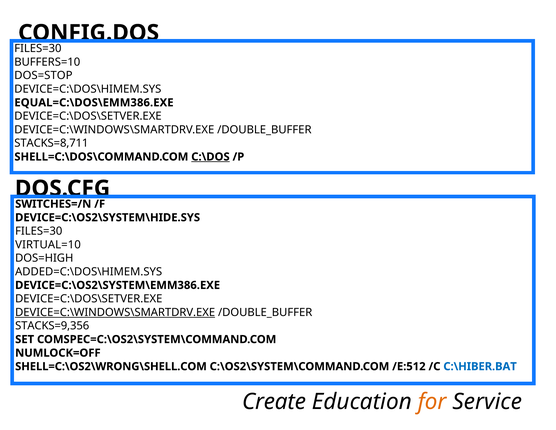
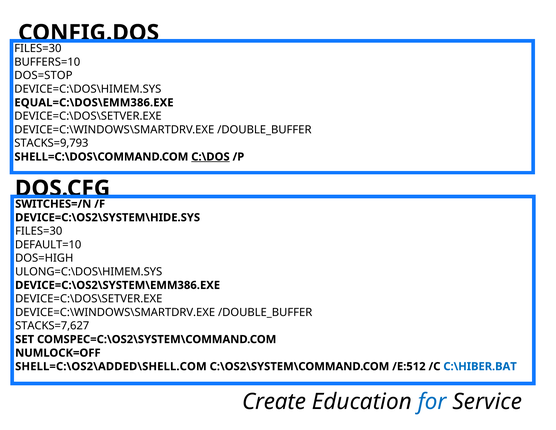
STACKS=8,711: STACKS=8,711 -> STACKS=9,793
VIRTUAL=10: VIRTUAL=10 -> DEFAULT=10
ADDED=C:\DOS\HIMEM.SYS: ADDED=C:\DOS\HIMEM.SYS -> ULONG=C:\DOS\HIMEM.SYS
DEVICE=C:\WINDOWS\SMARTDRV.EXE at (115, 312) underline: present -> none
STACKS=9,356: STACKS=9,356 -> STACKS=7,627
SHELL=C:\OS2\WRONG\SHELL.COM: SHELL=C:\OS2\WRONG\SHELL.COM -> SHELL=C:\OS2\ADDED\SHELL.COM
for colour: orange -> blue
